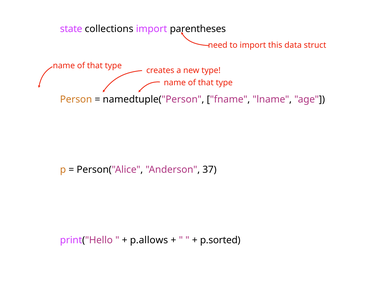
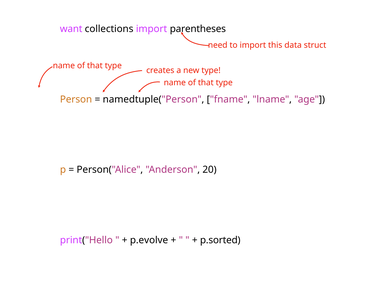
state: state -> want
37: 37 -> 20
p.allows: p.allows -> p.evolve
